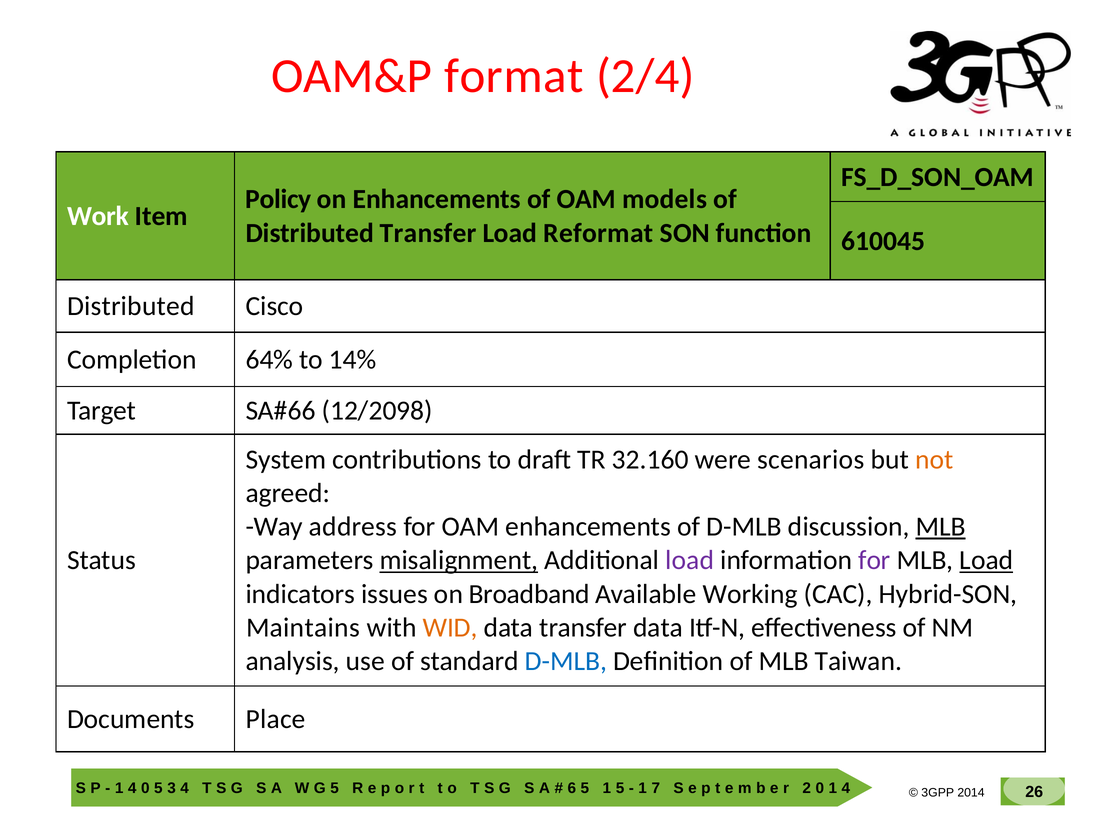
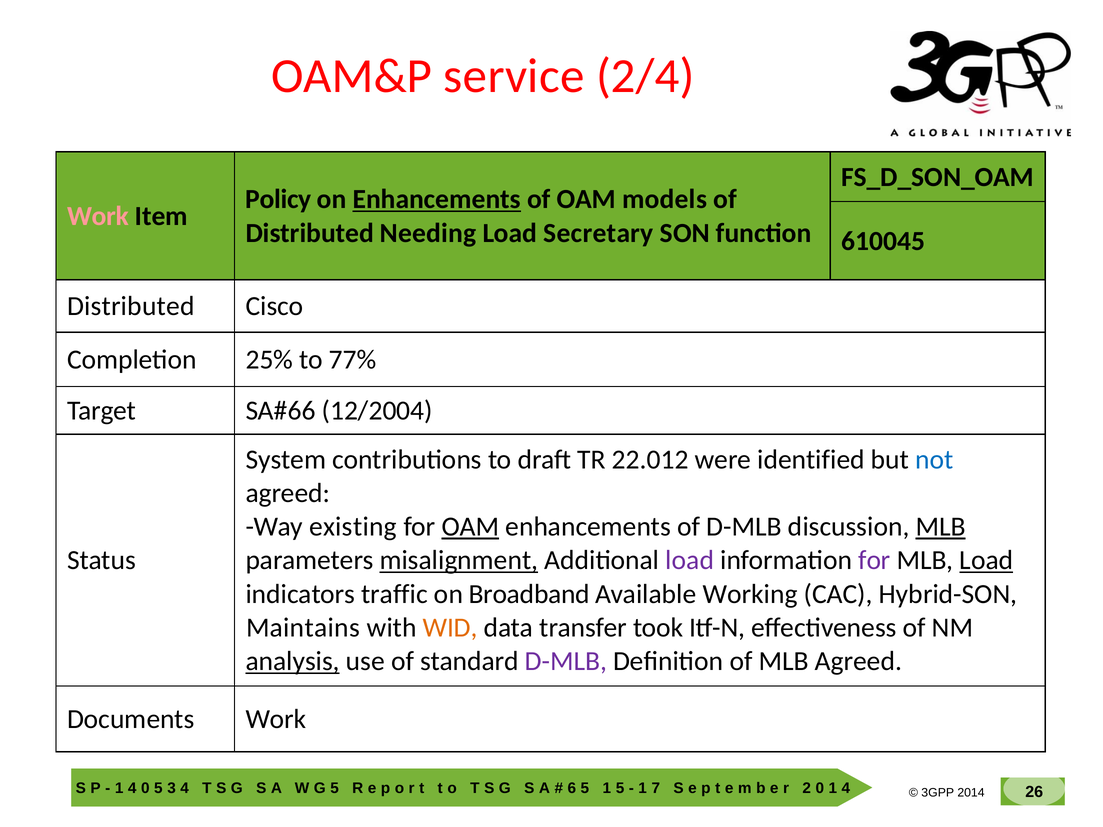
format: format -> service
Enhancements at (437, 199) underline: none -> present
Work at (98, 216) colour: white -> pink
Distributed Transfer: Transfer -> Needing
Reformat: Reformat -> Secretary
64%: 64% -> 25%
14%: 14% -> 77%
12/2098: 12/2098 -> 12/2004
32.160: 32.160 -> 22.012
scenarios: scenarios -> identified
not colour: orange -> blue
address: address -> existing
OAM at (470, 527) underline: none -> present
issues: issues -> traffic
transfer data: data -> took
analysis underline: none -> present
D-MLB at (566, 661) colour: blue -> purple
MLB Taiwan: Taiwan -> Agreed
Documents Place: Place -> Work
